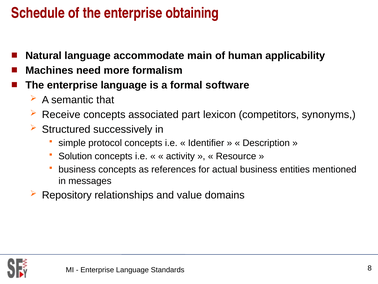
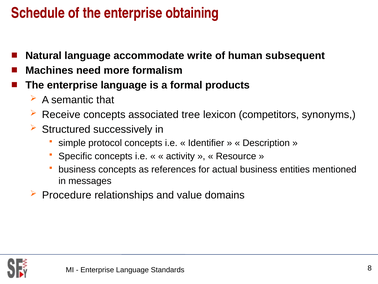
main: main -> write
applicability: applicability -> subsequent
software: software -> products
part: part -> tree
Solution: Solution -> Specific
Repository: Repository -> Procedure
